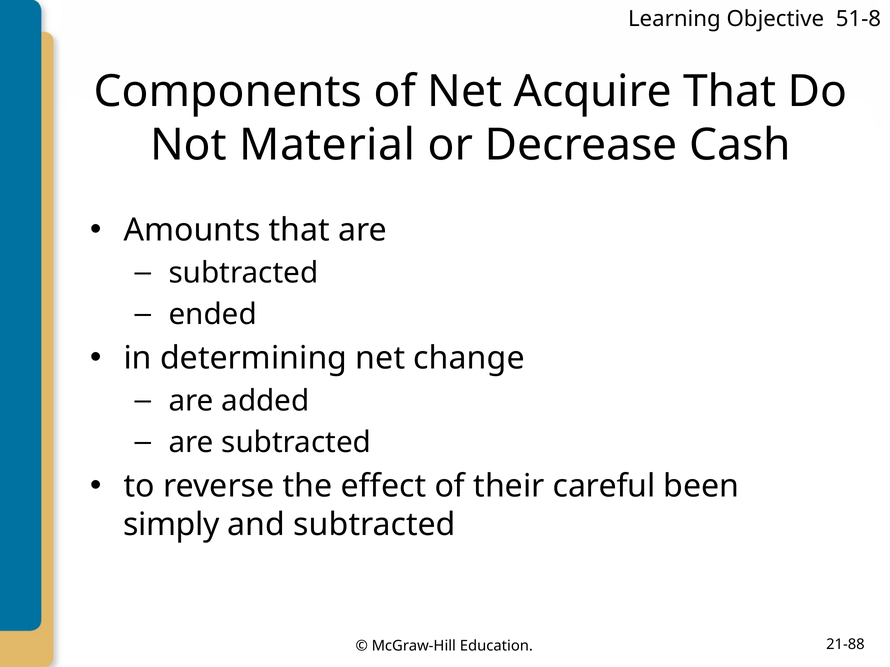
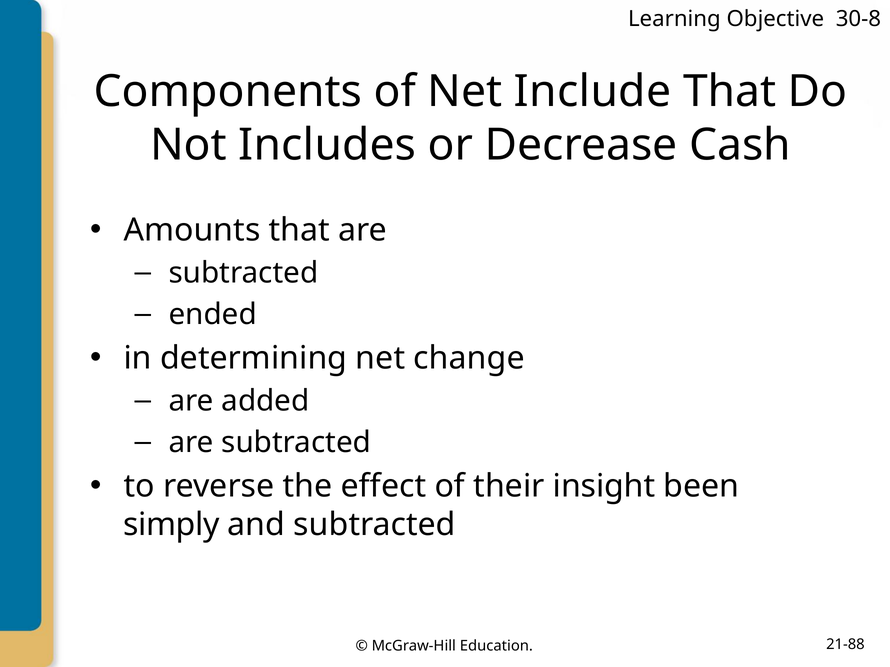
51-8: 51-8 -> 30-8
Acquire: Acquire -> Include
Material: Material -> Includes
careful: careful -> insight
